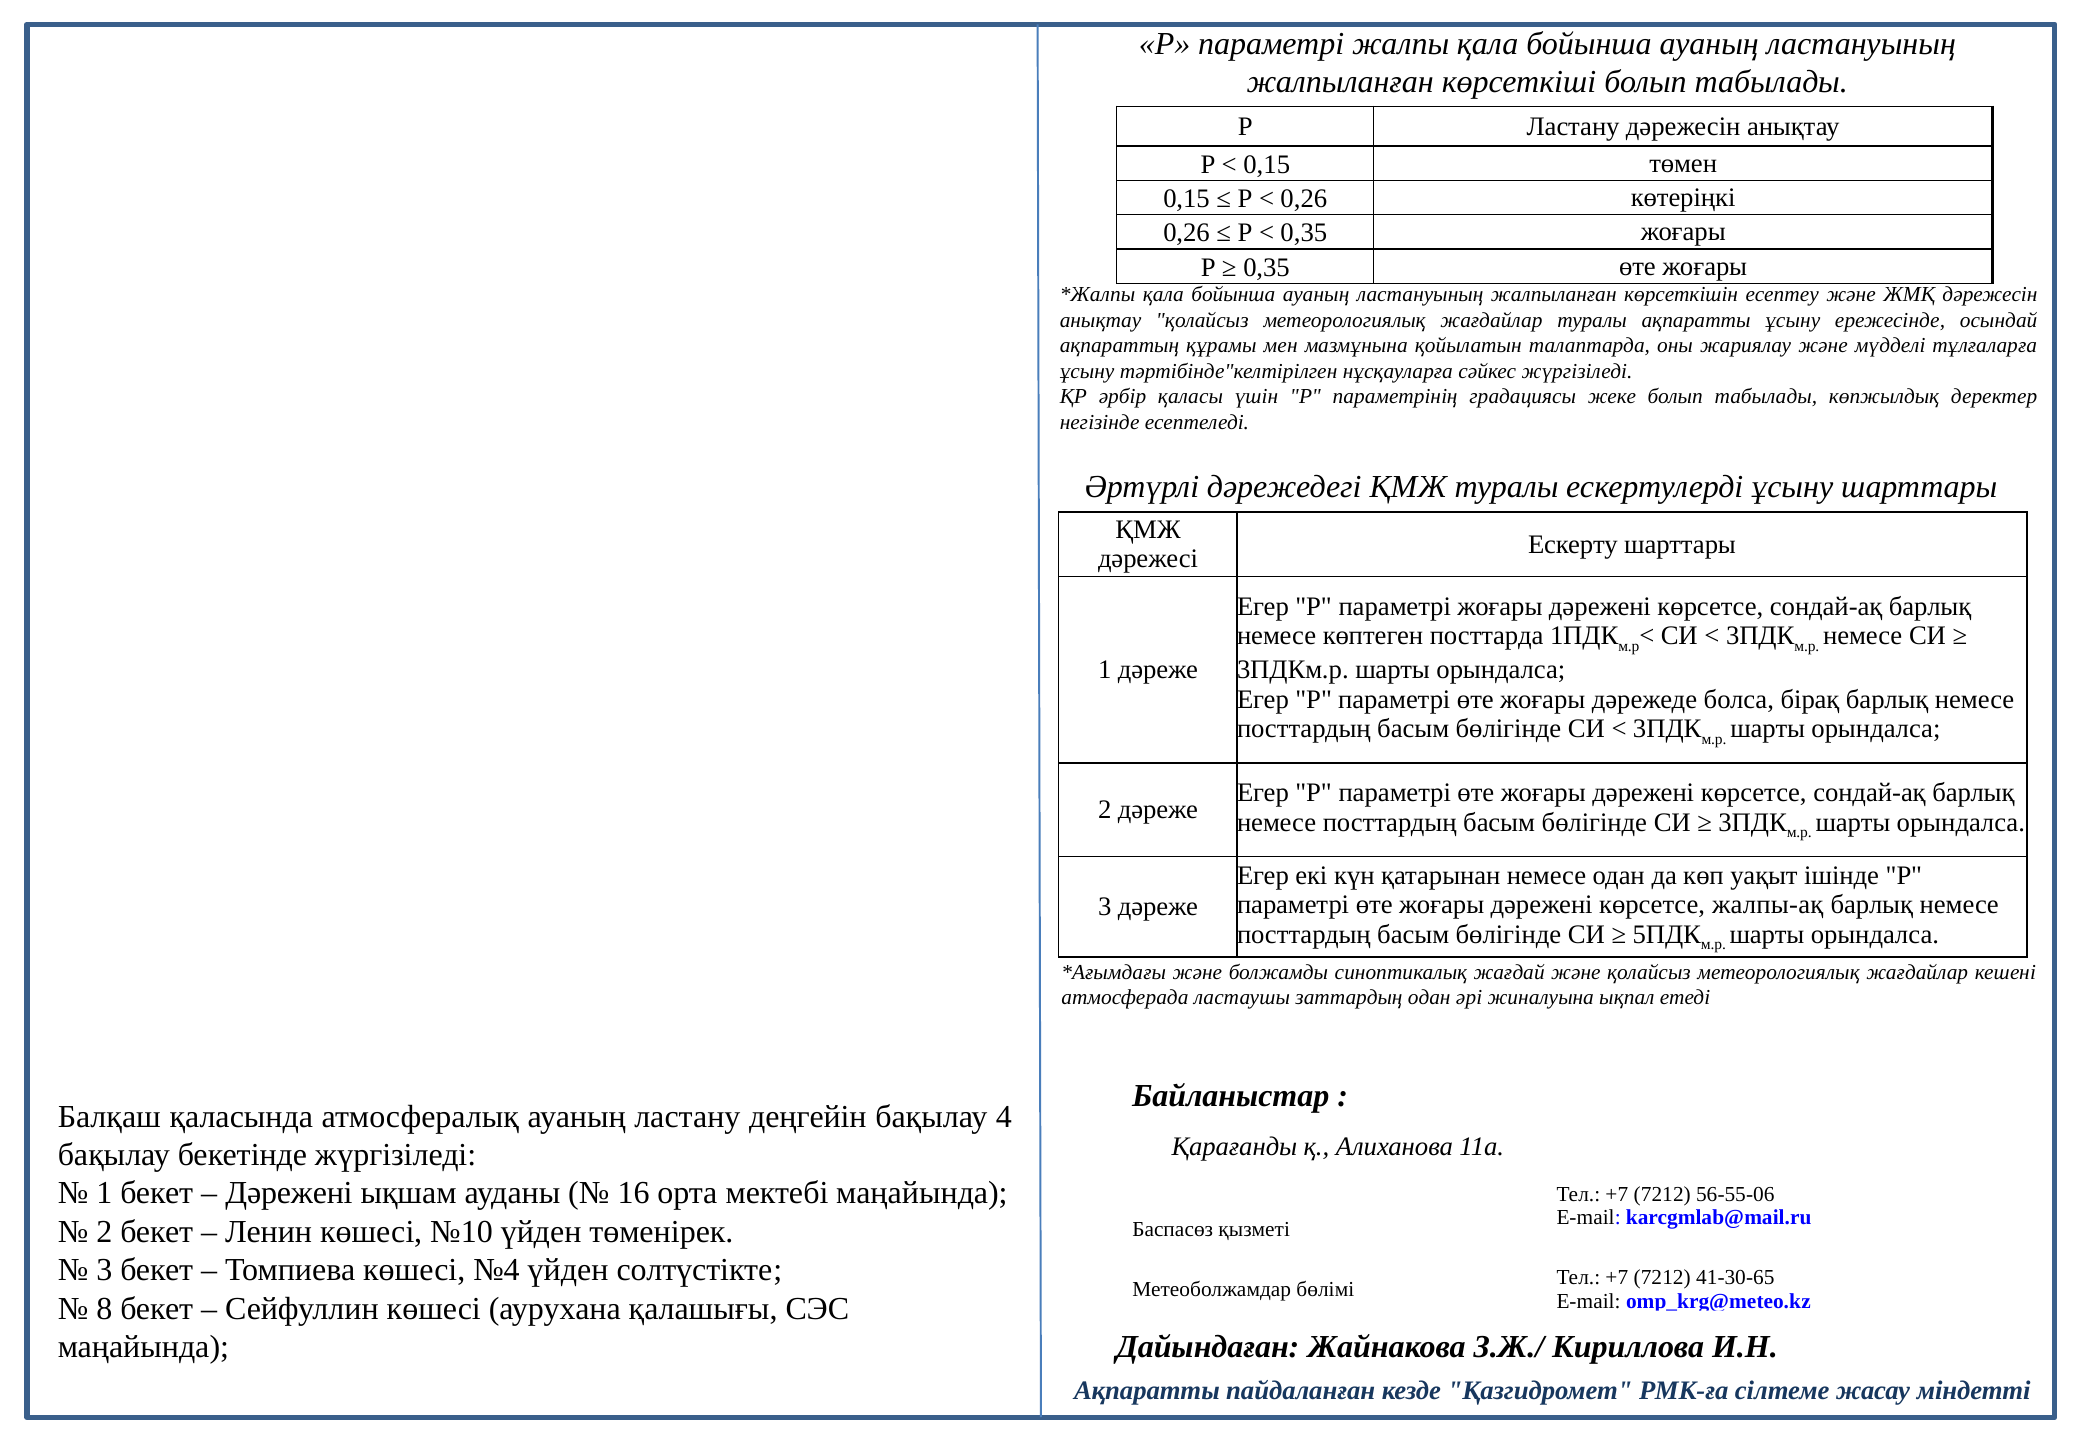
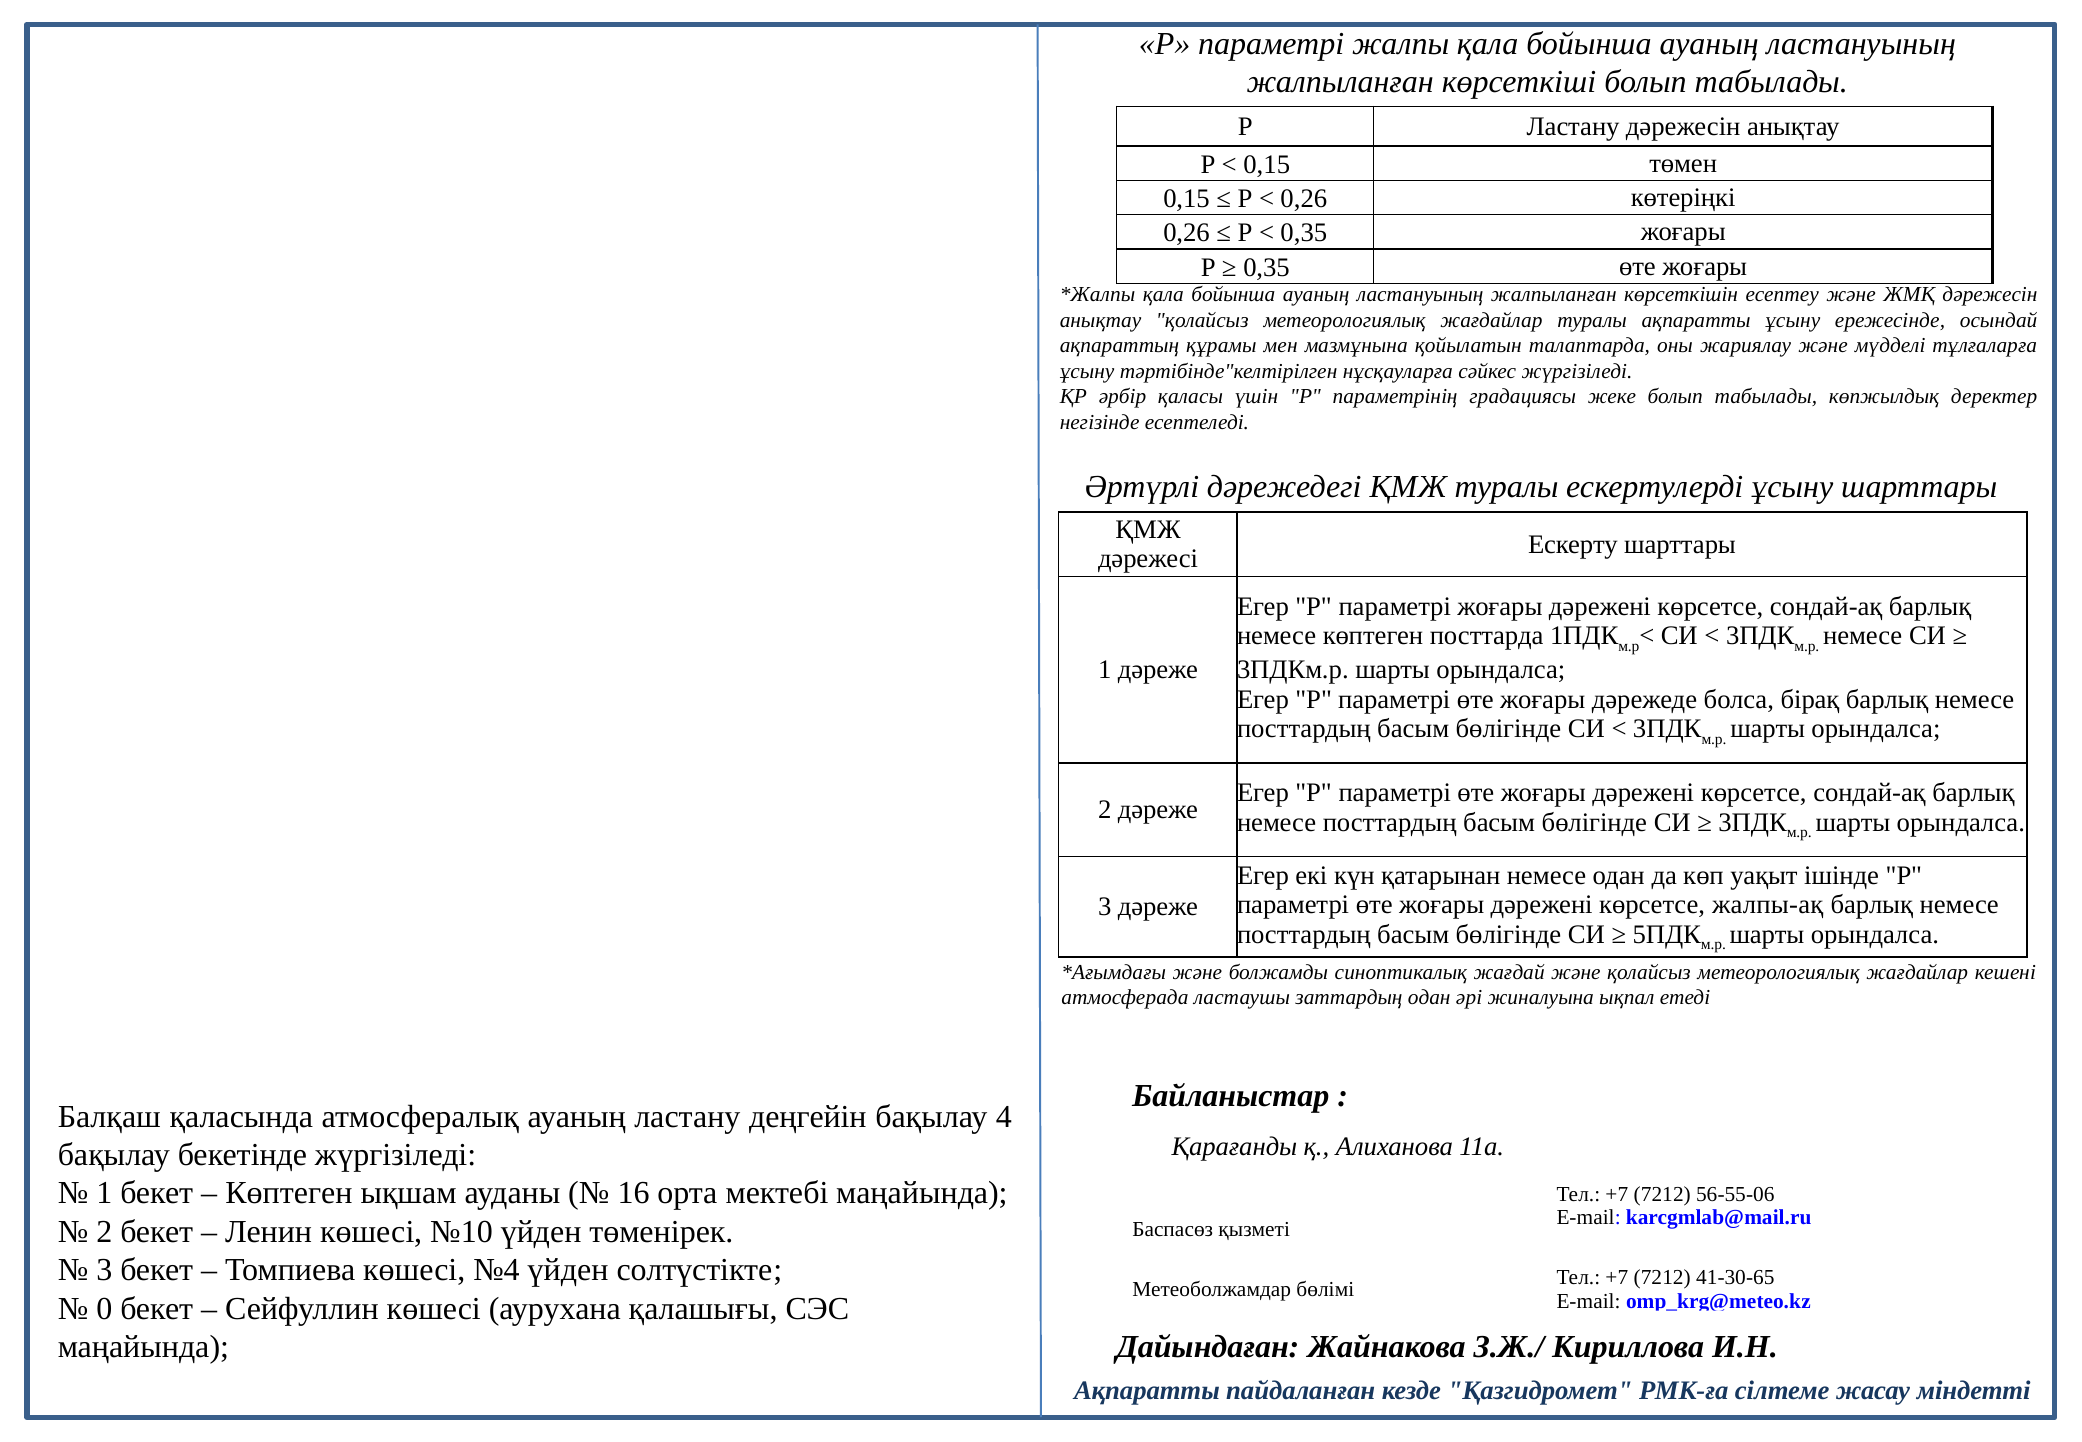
Дәрежені at (289, 1193): Дәрежені -> Көптеген
8: 8 -> 0
